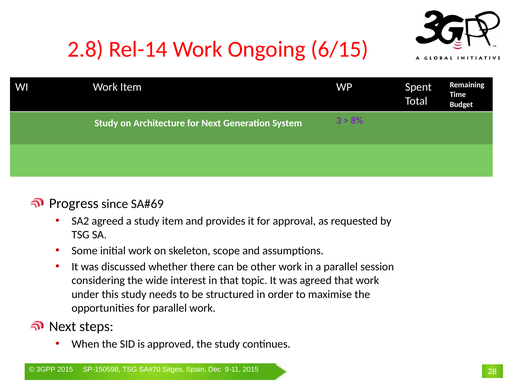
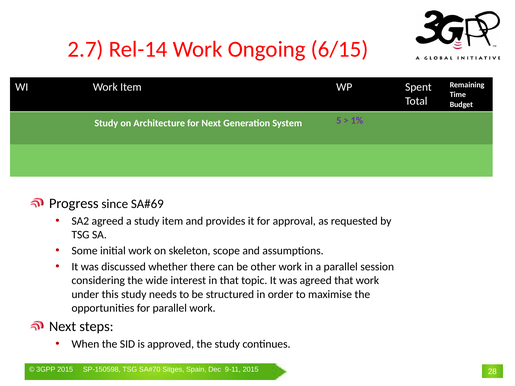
2.8: 2.8 -> 2.7
3: 3 -> 5
8%: 8% -> 1%
